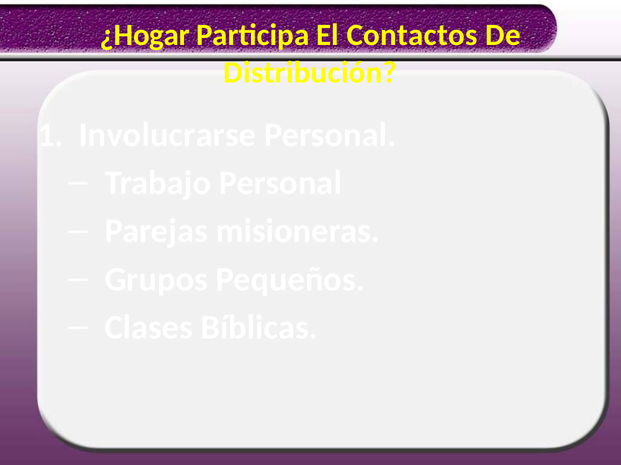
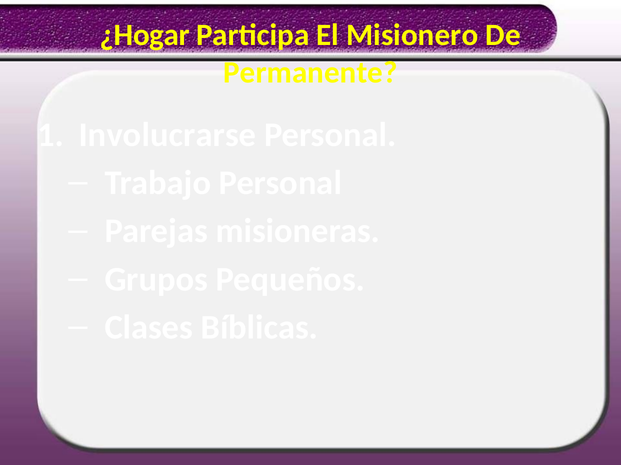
Contactos: Contactos -> Misionero
Distribución: Distribución -> Permanente
